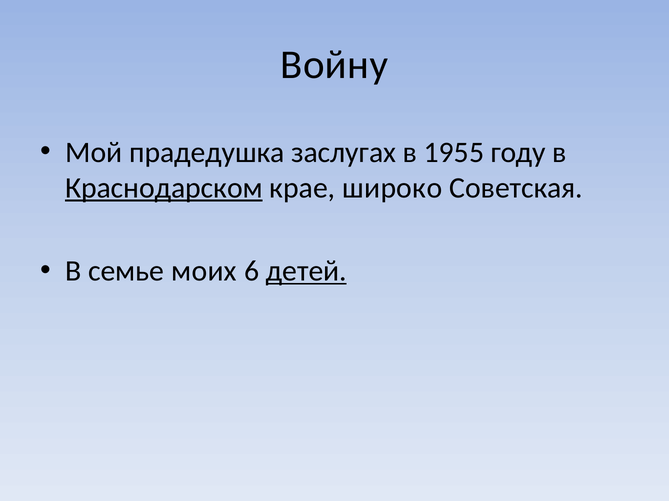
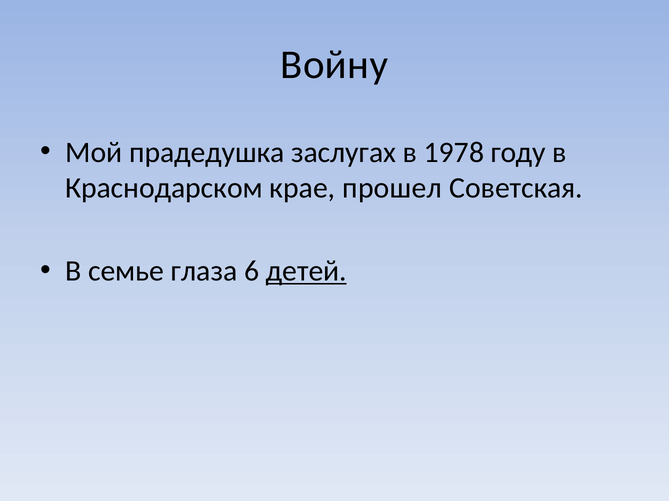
1955: 1955 -> 1978
Краснодарском underline: present -> none
широко: широко -> прошел
моих: моих -> глаза
